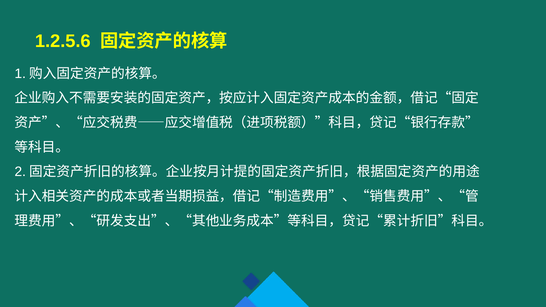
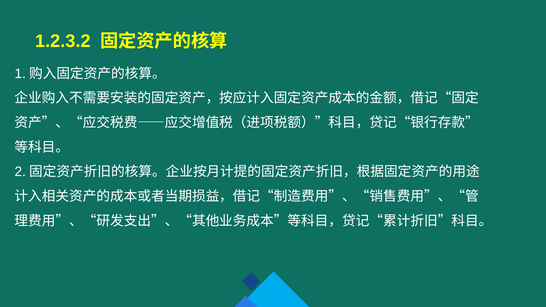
1.2.5.6: 1.2.5.6 -> 1.2.3.2
